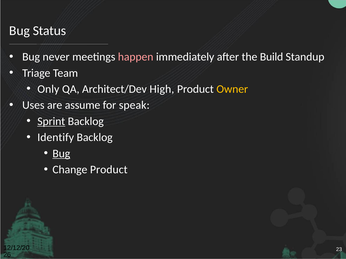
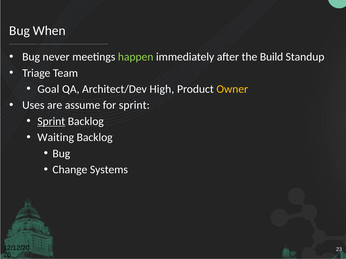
Status: Status -> When
happen colour: pink -> light green
Only: Only -> Goal
for speak: speak -> sprint
Identify: Identify -> Waiting
Bug at (61, 154) underline: present -> none
Change Product: Product -> Systems
